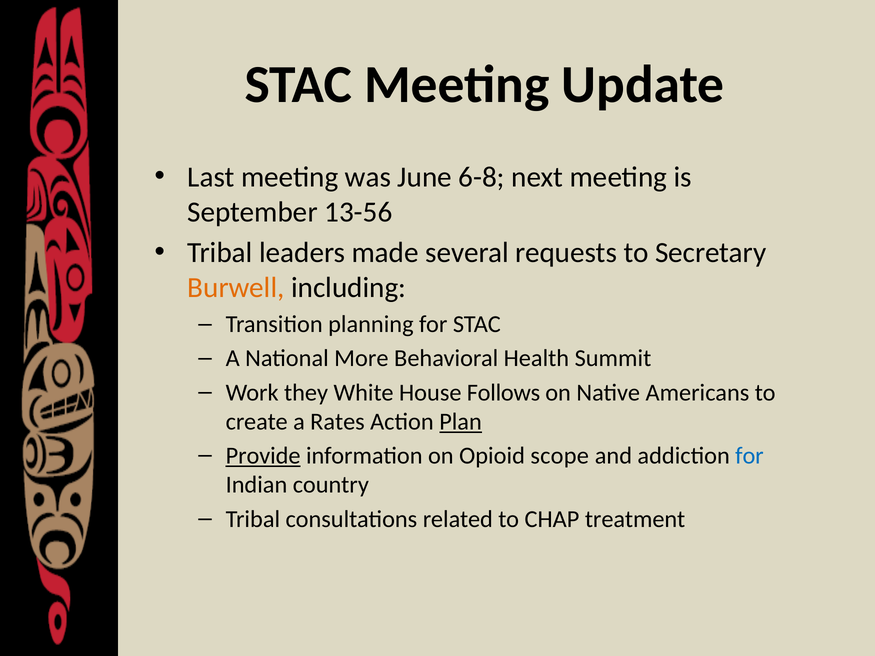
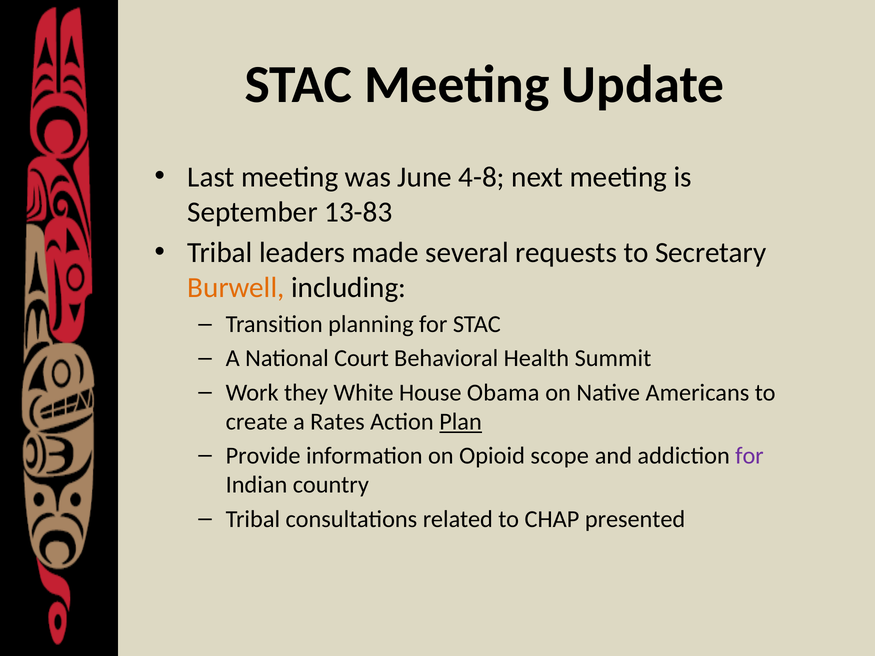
6-8: 6-8 -> 4-8
13-56: 13-56 -> 13-83
More: More -> Court
Follows: Follows -> Obama
Provide underline: present -> none
for at (749, 456) colour: blue -> purple
treatment: treatment -> presented
